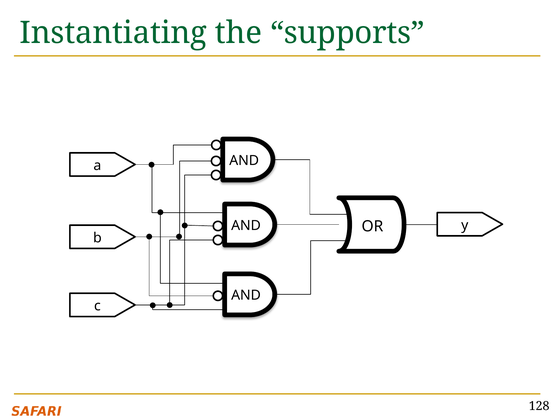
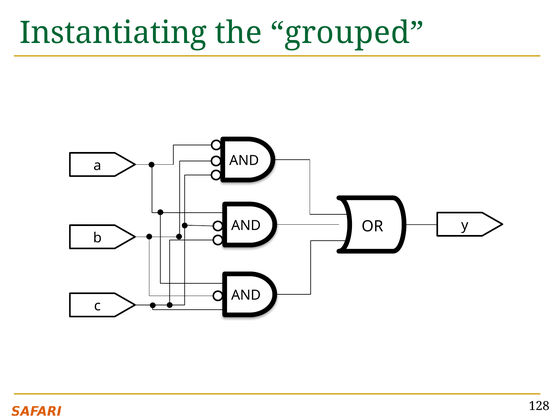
supports: supports -> grouped
